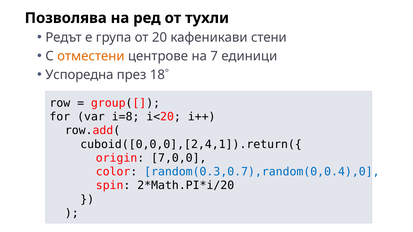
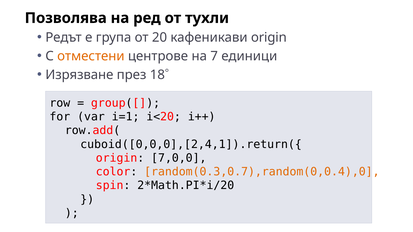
кафеникави стени: стени -> origin
Успоредна: Успоредна -> Изрязване
i=8: i=8 -> i=1
random(0.3,0.7),random(0,0.4),0 colour: blue -> orange
